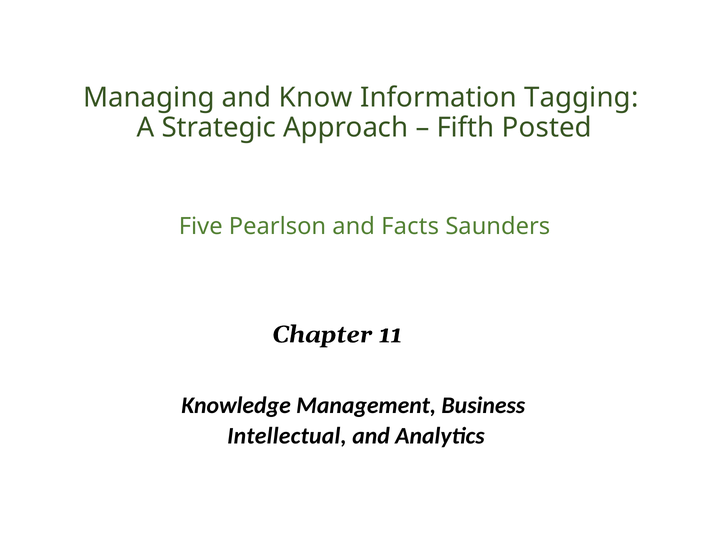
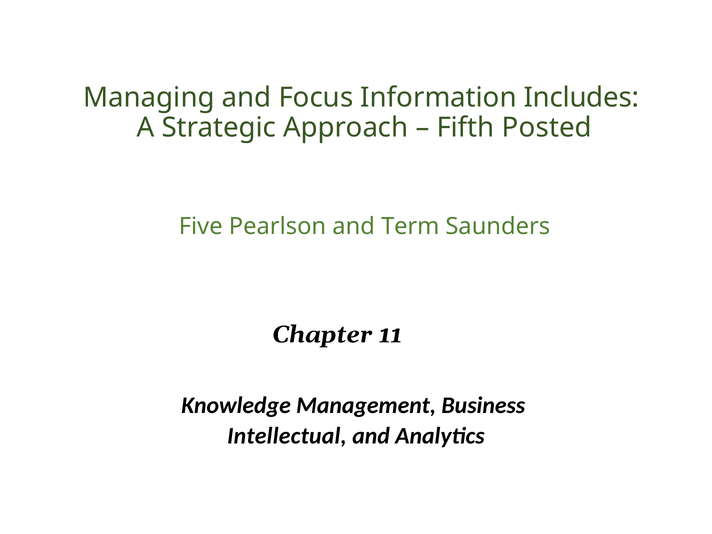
Know: Know -> Focus
Tagging: Tagging -> Includes
Facts: Facts -> Term
